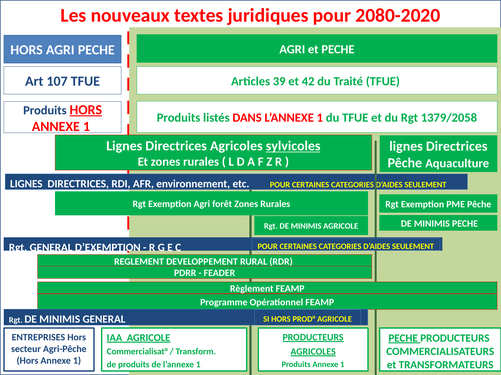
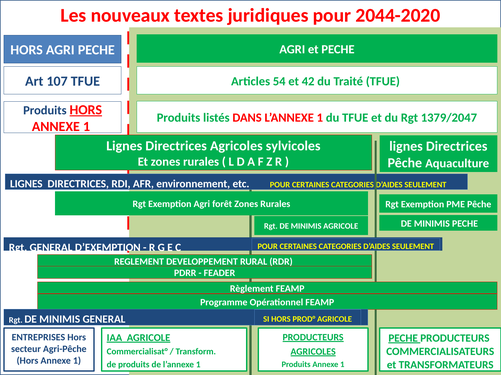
2080-2020: 2080-2020 -> 2044-2020
39: 39 -> 54
1379/2058: 1379/2058 -> 1379/2047
sylvicoles underline: present -> none
